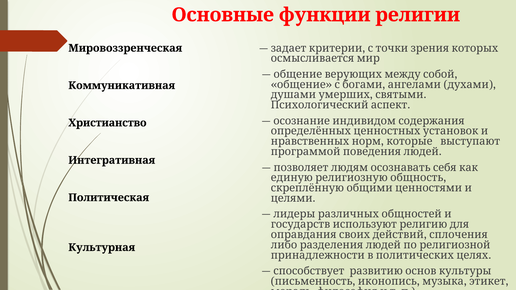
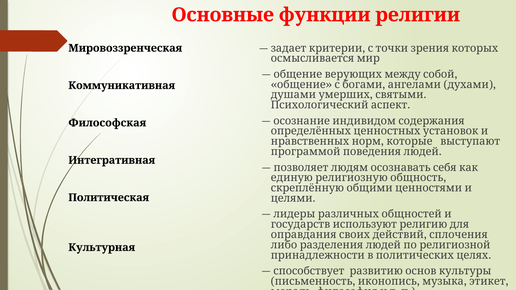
Христианство: Христианство -> Философская
